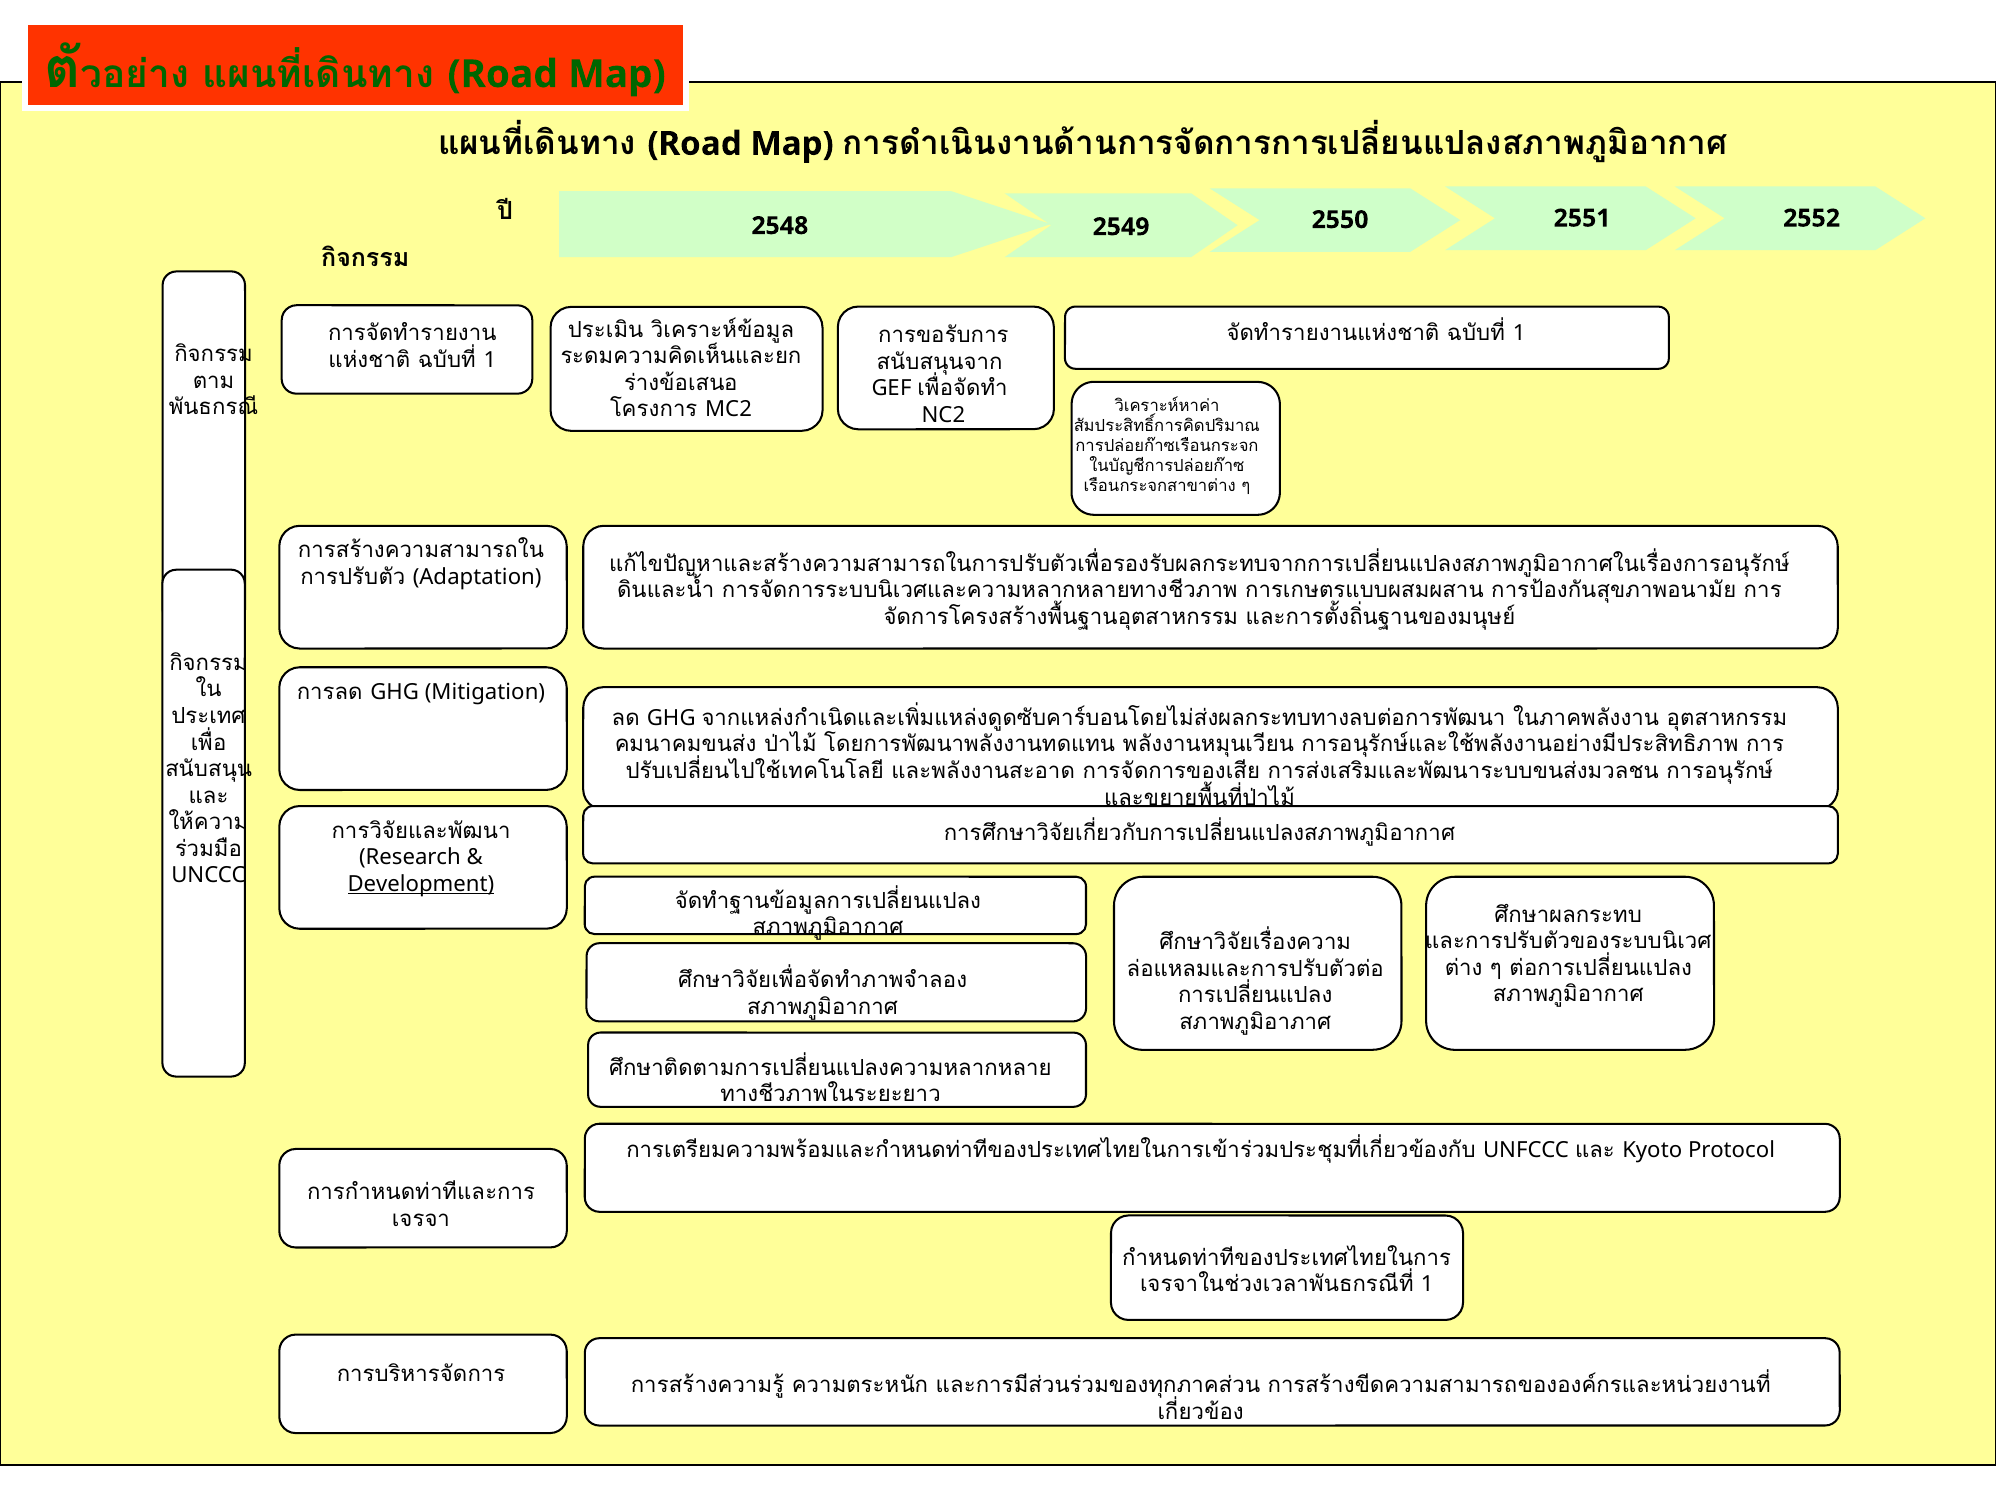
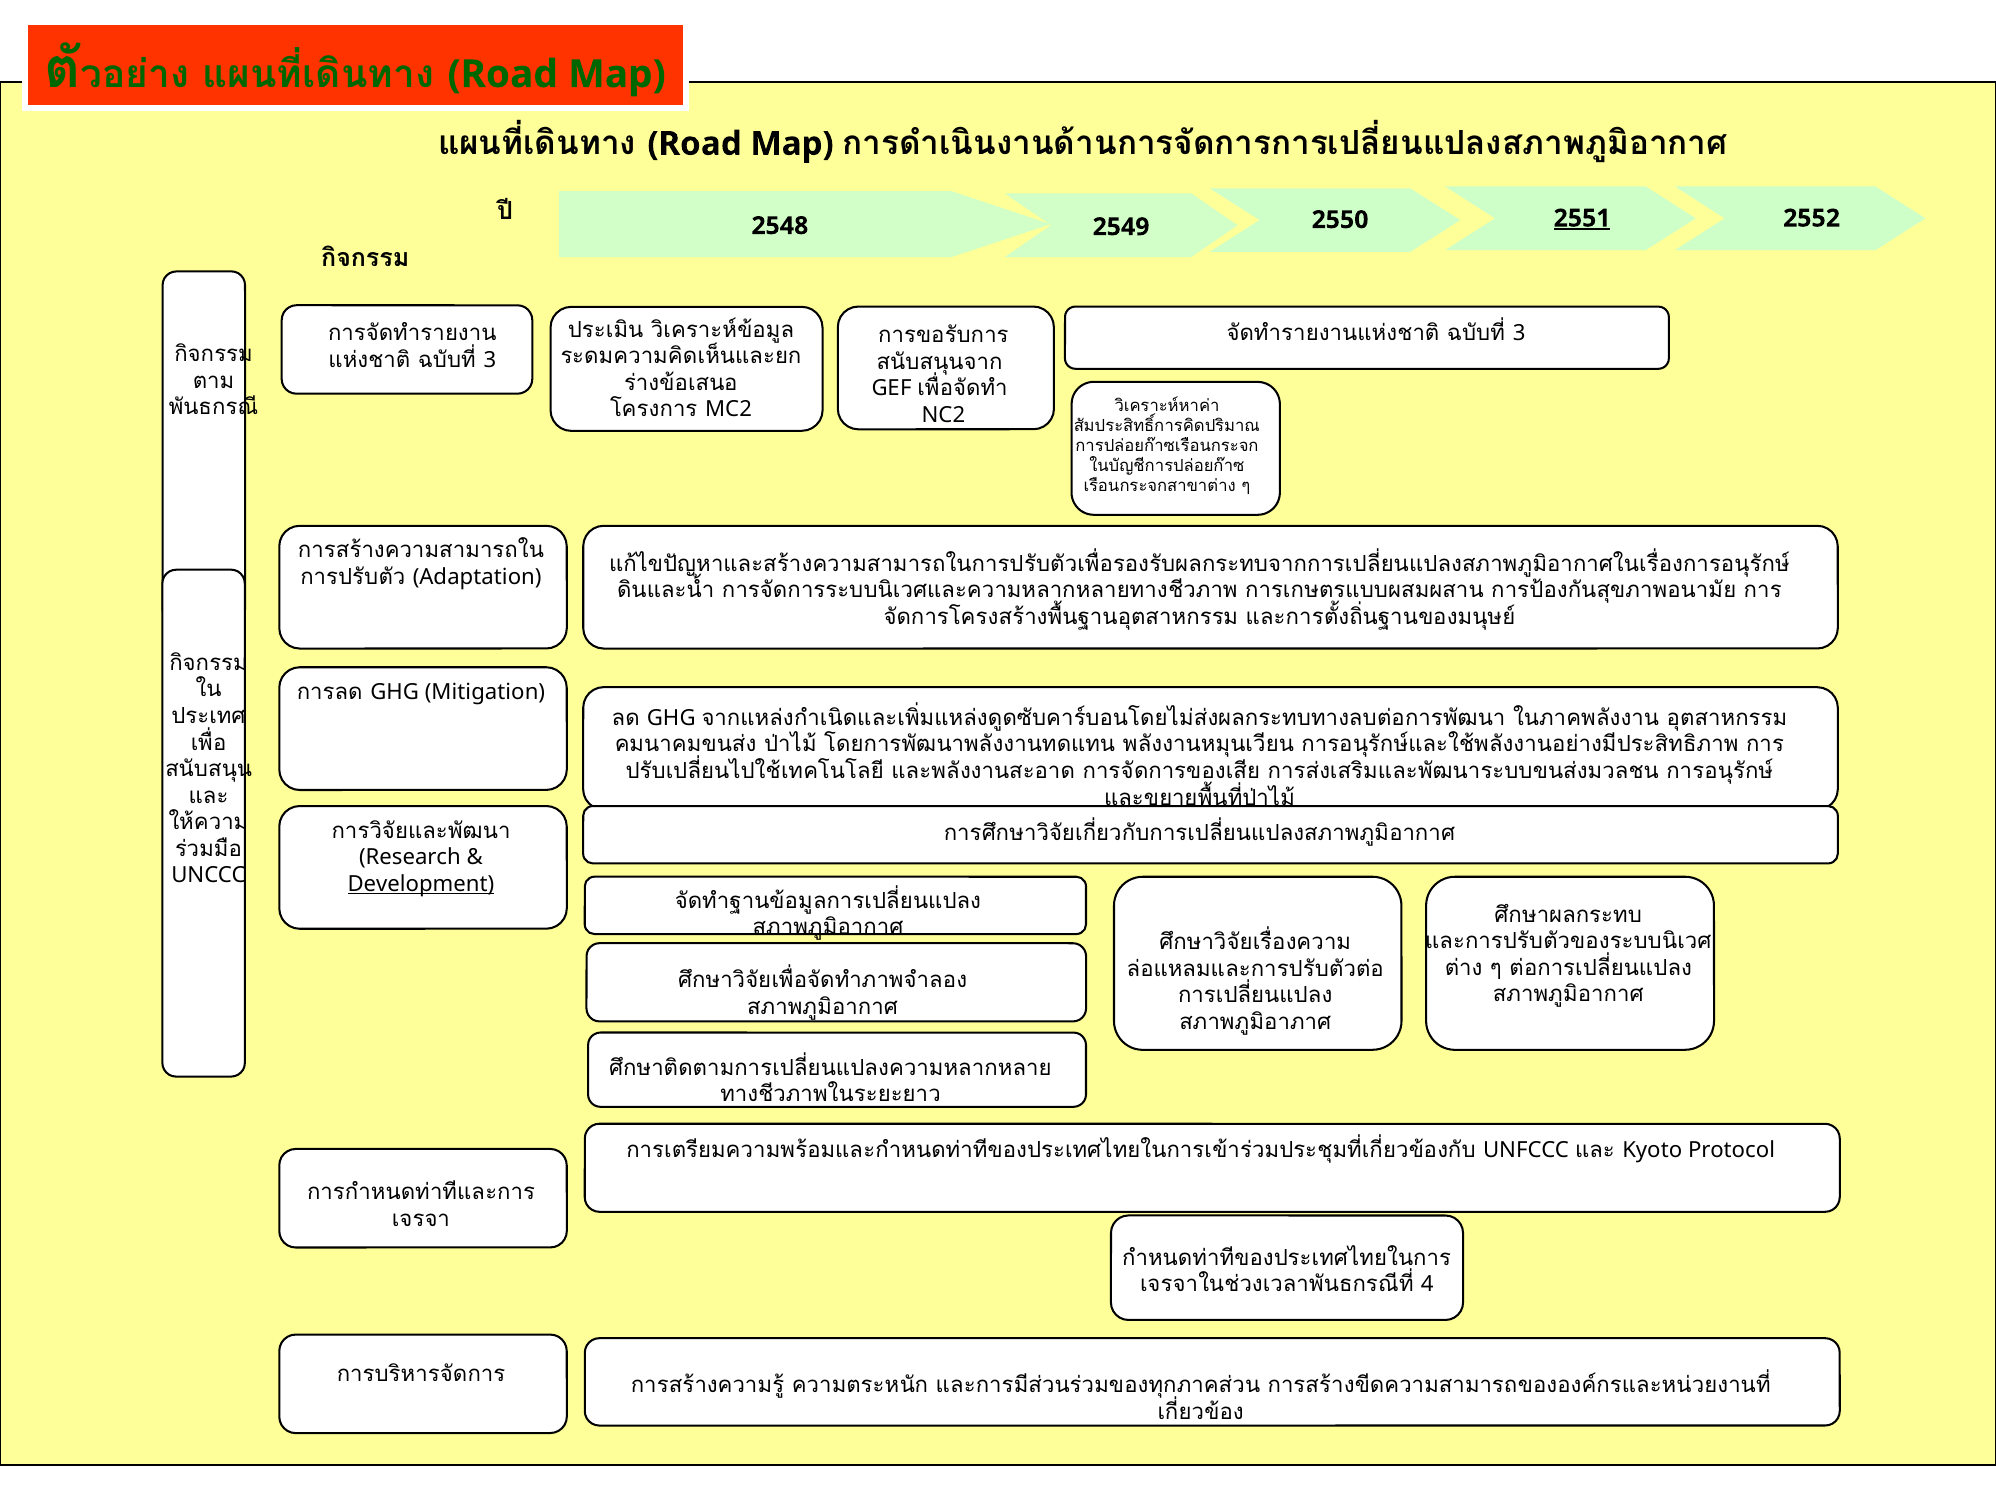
2551 underline: none -> present
1 at (1519, 333): 1 -> 3
1 at (490, 360): 1 -> 3
1 at (1427, 1284): 1 -> 4
